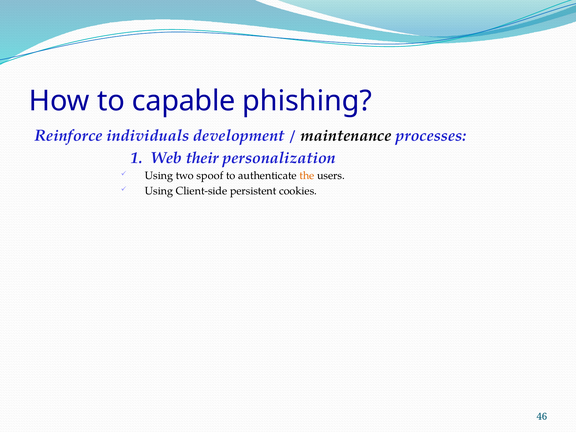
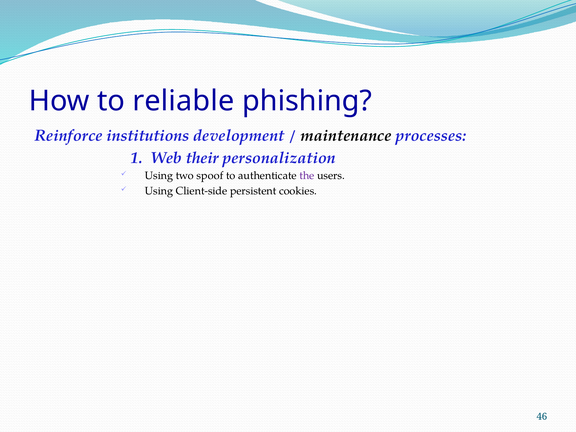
capable: capable -> reliable
individuals: individuals -> institutions
the colour: orange -> purple
